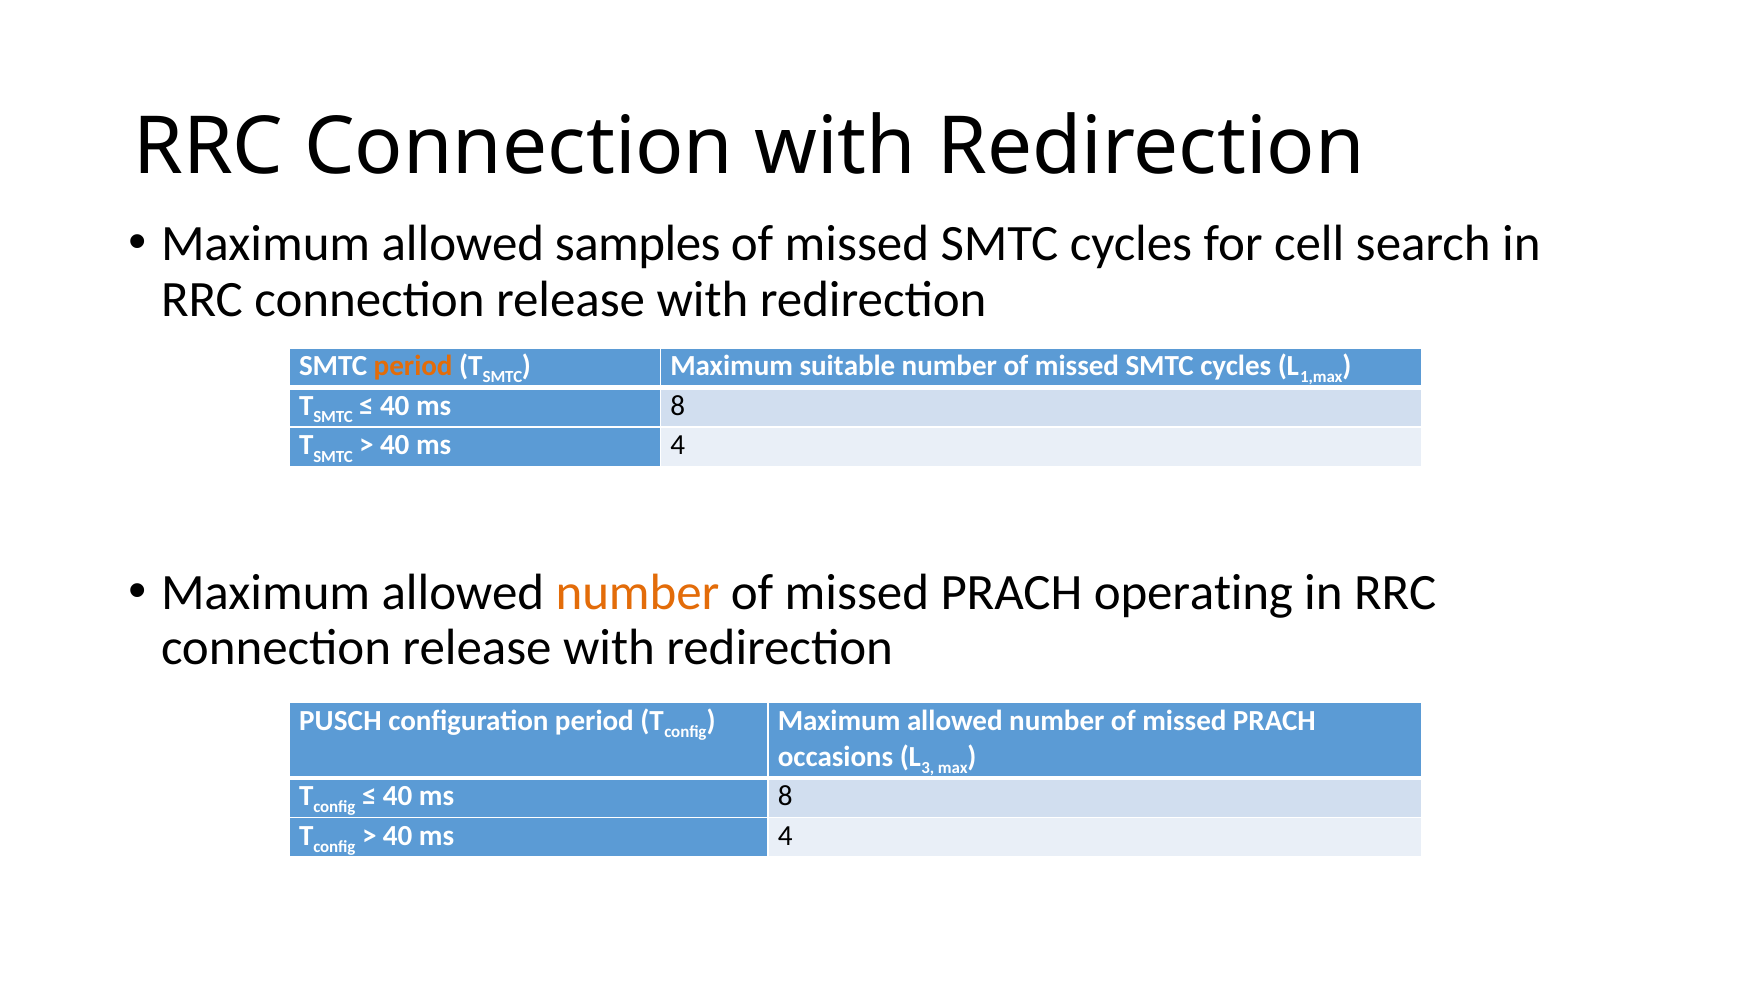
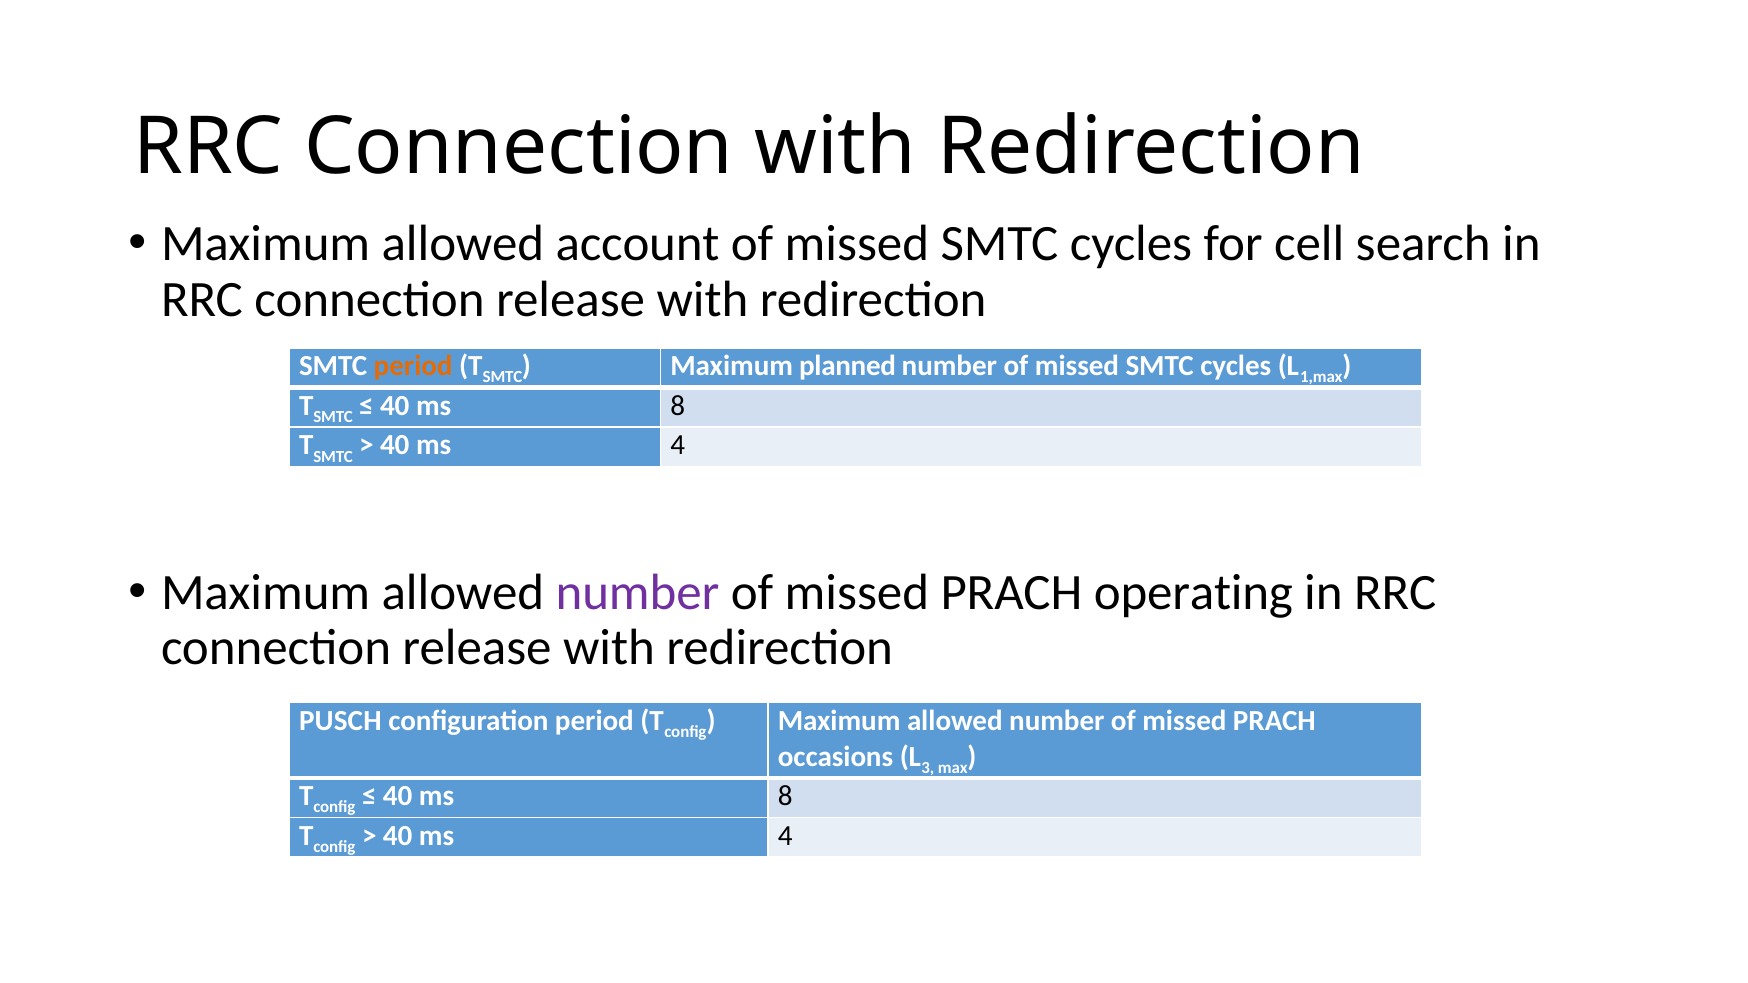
samples: samples -> account
suitable: suitable -> planned
number at (637, 592) colour: orange -> purple
